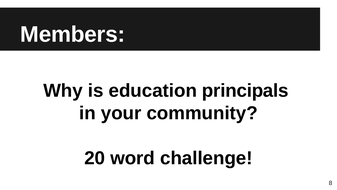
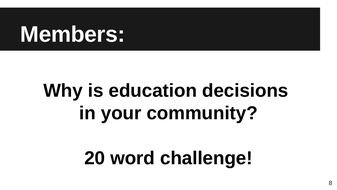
principals: principals -> decisions
